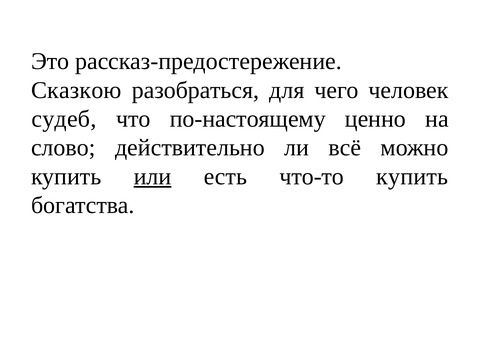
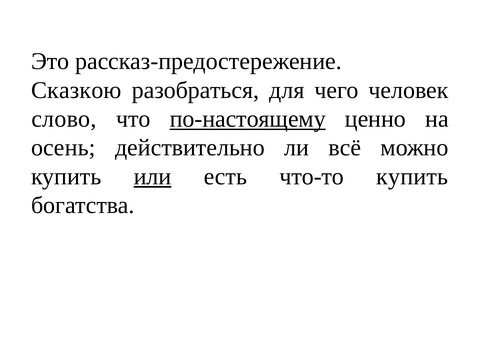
судеб: судеб -> слово
по-настоящему underline: none -> present
слово: слово -> осень
